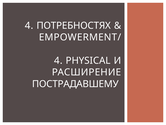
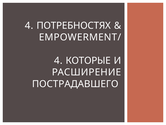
PHYSICAL: PHYSICAL -> КОТОРЫЕ
ПОСТРАДАВШЕМУ: ПОСТРАДАВШЕМУ -> ПОСТРАДАВШЕГО
